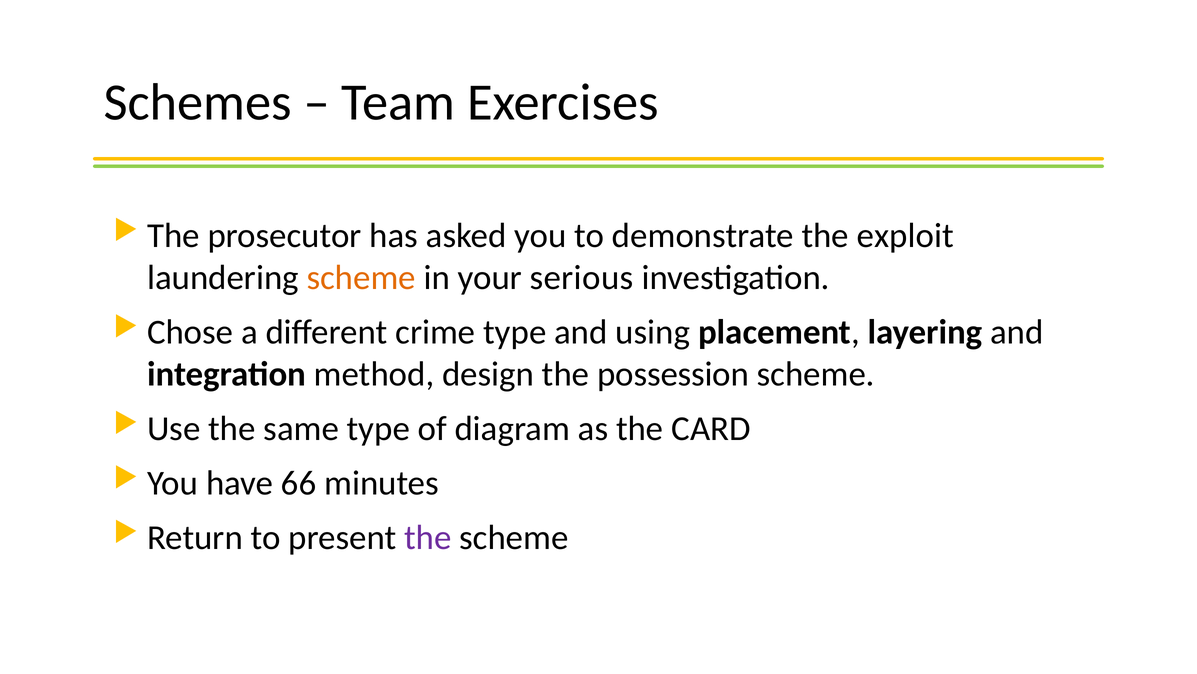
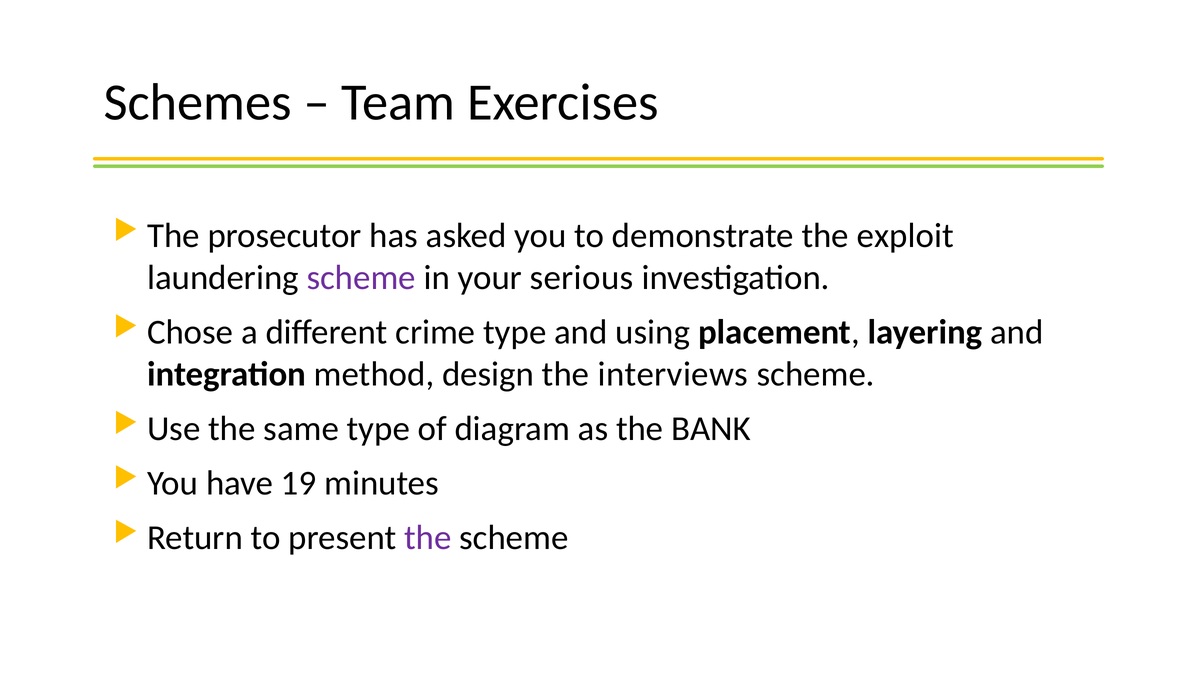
scheme at (361, 277) colour: orange -> purple
possession: possession -> interviews
CARD: CARD -> BANK
66: 66 -> 19
